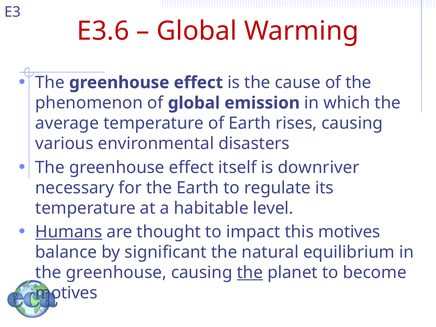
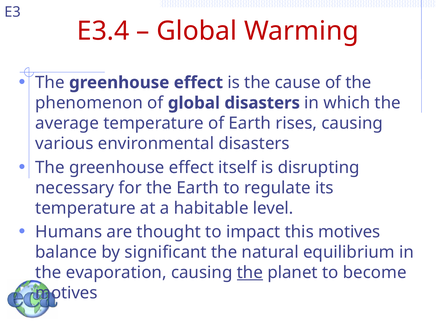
E3.6: E3.6 -> E3.4
global emission: emission -> disasters
downriver: downriver -> disrupting
Humans underline: present -> none
greenhouse at (116, 273): greenhouse -> evaporation
